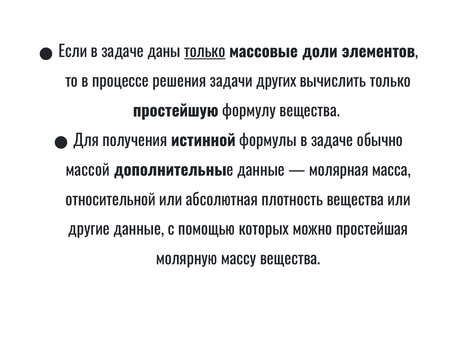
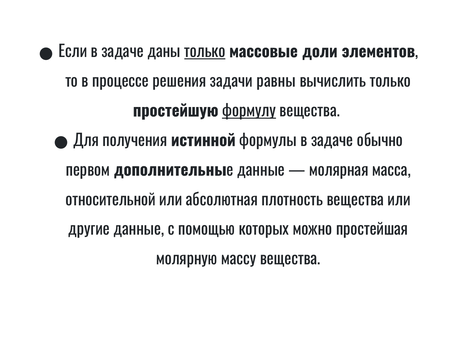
других: других -> равны
формулу underline: none -> present
массой: массой -> первом
